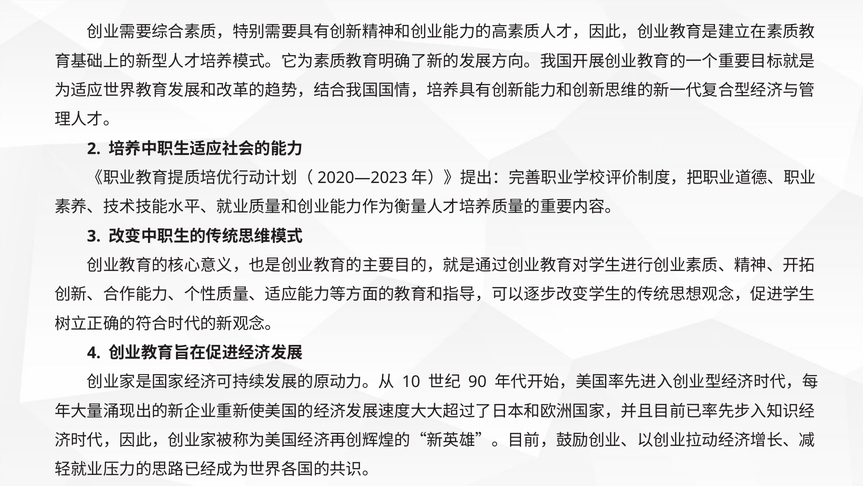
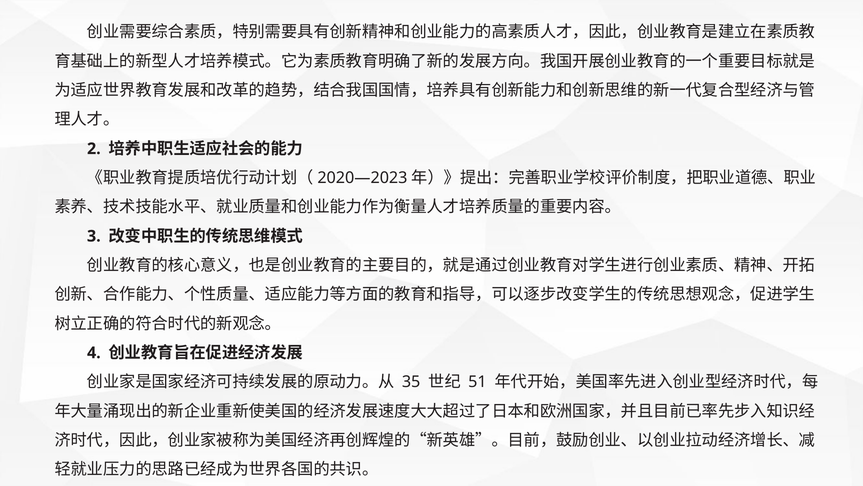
10: 10 -> 35
90: 90 -> 51
